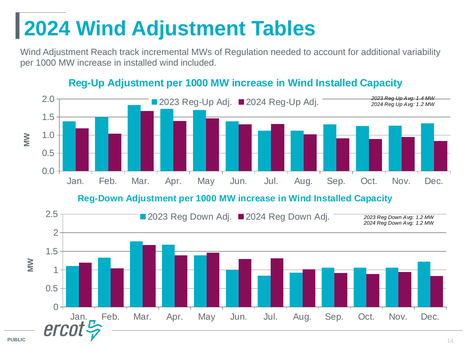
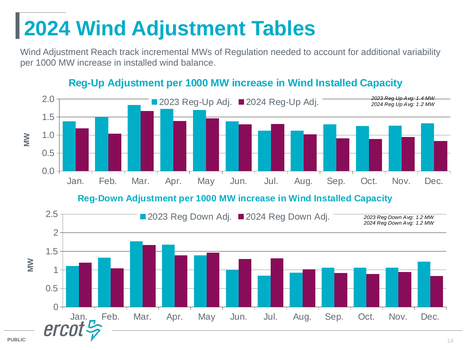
included: included -> balance
